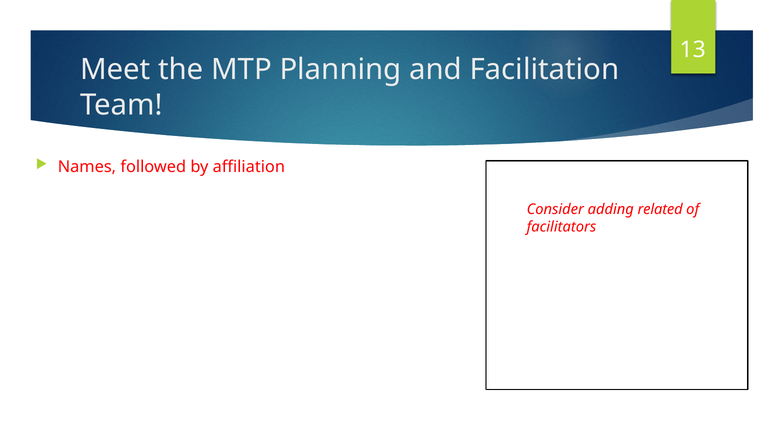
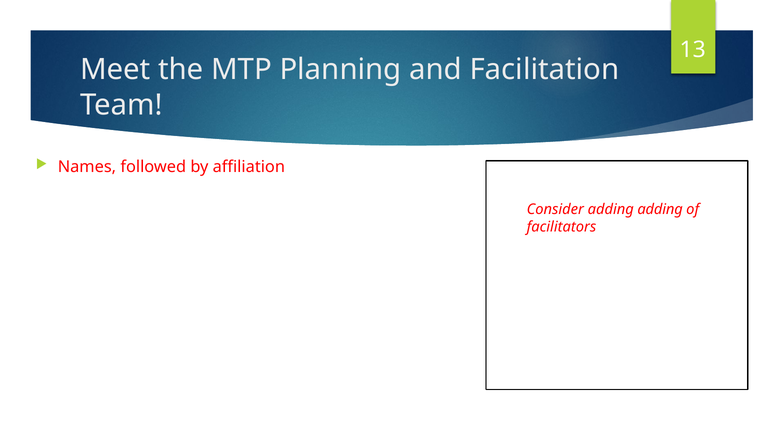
adding related: related -> adding
